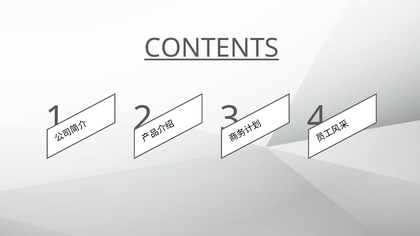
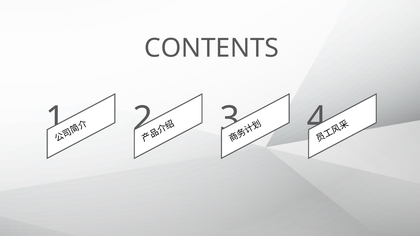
CONTENTS underline: present -> none
